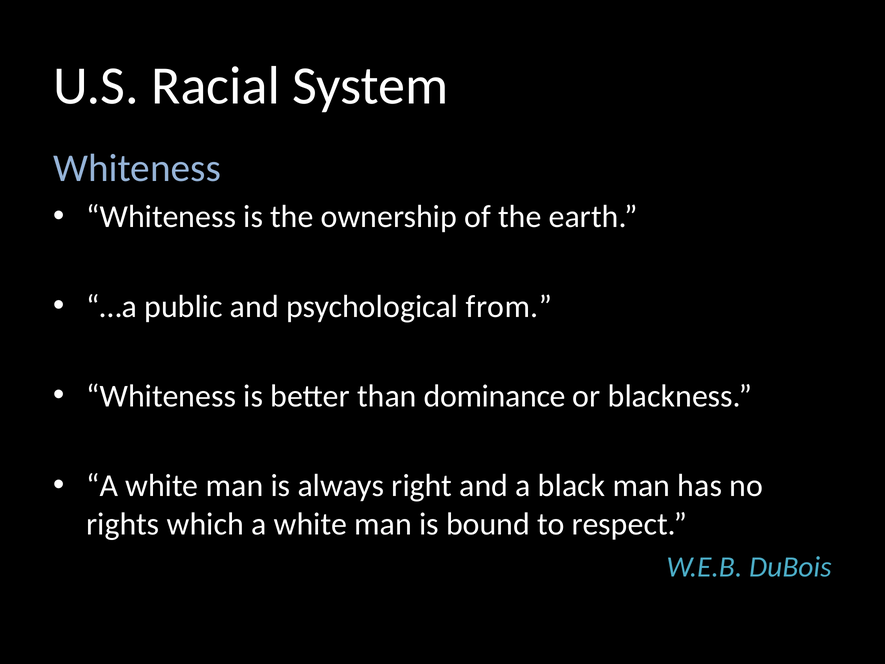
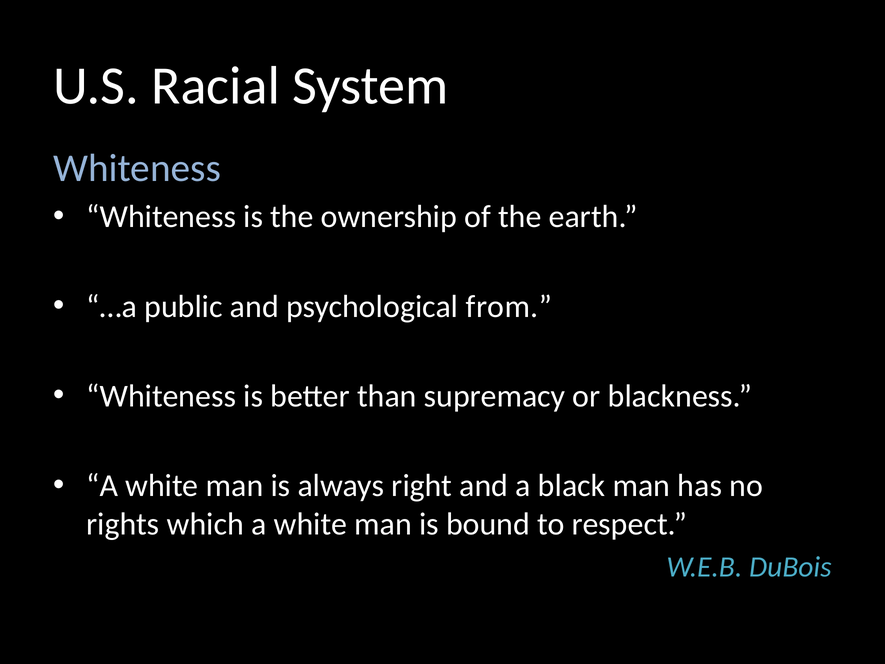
dominance: dominance -> supremacy
